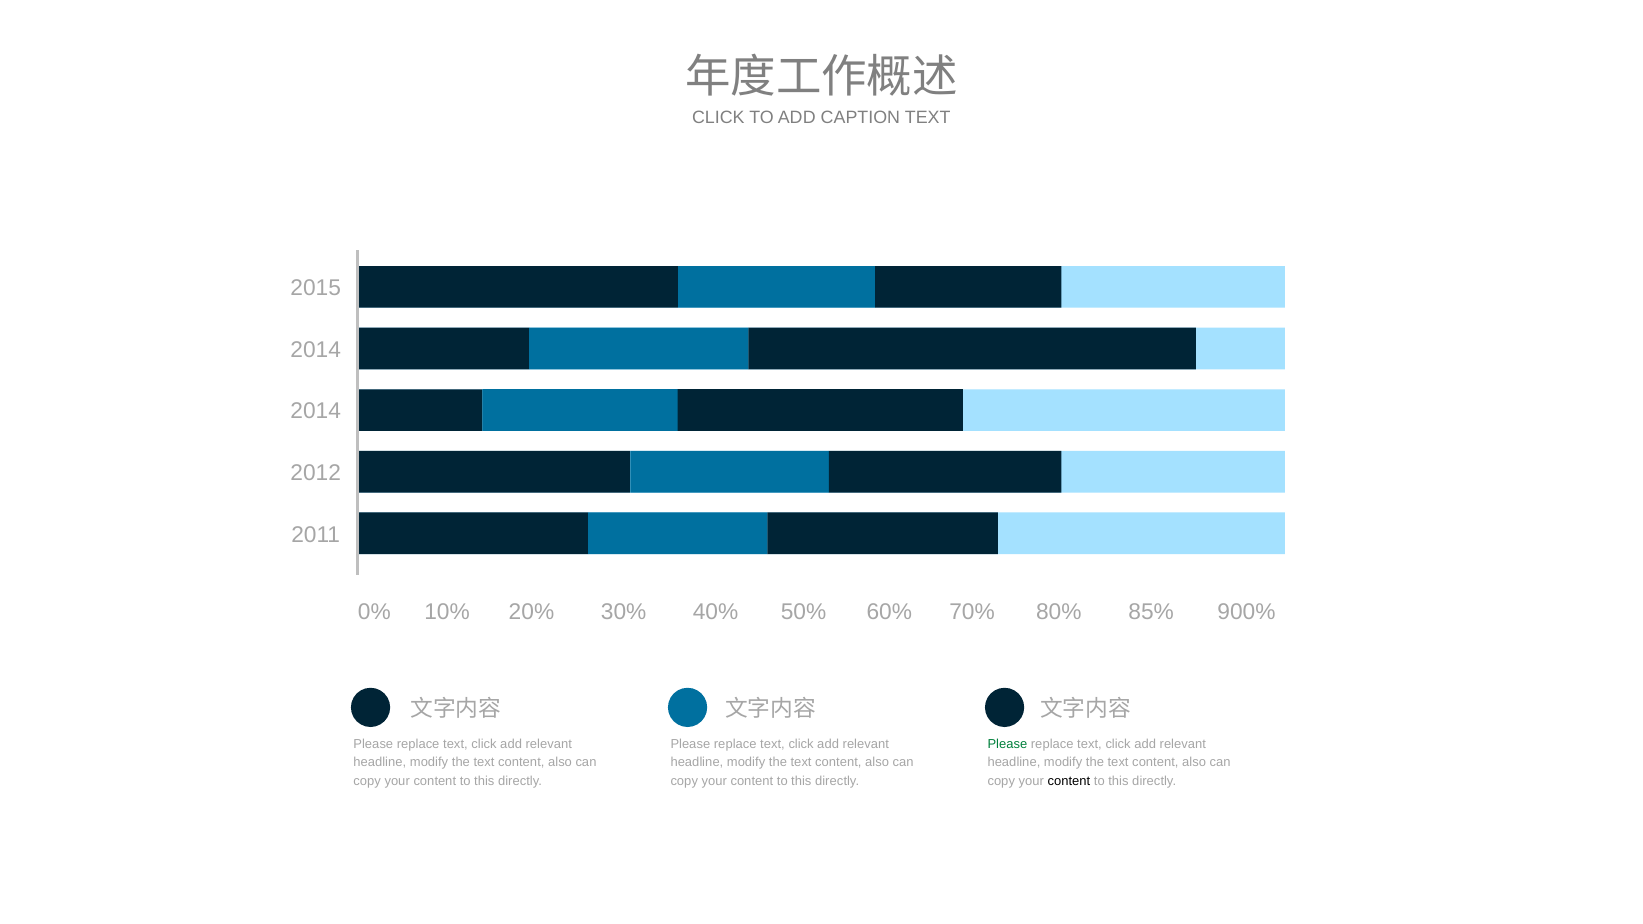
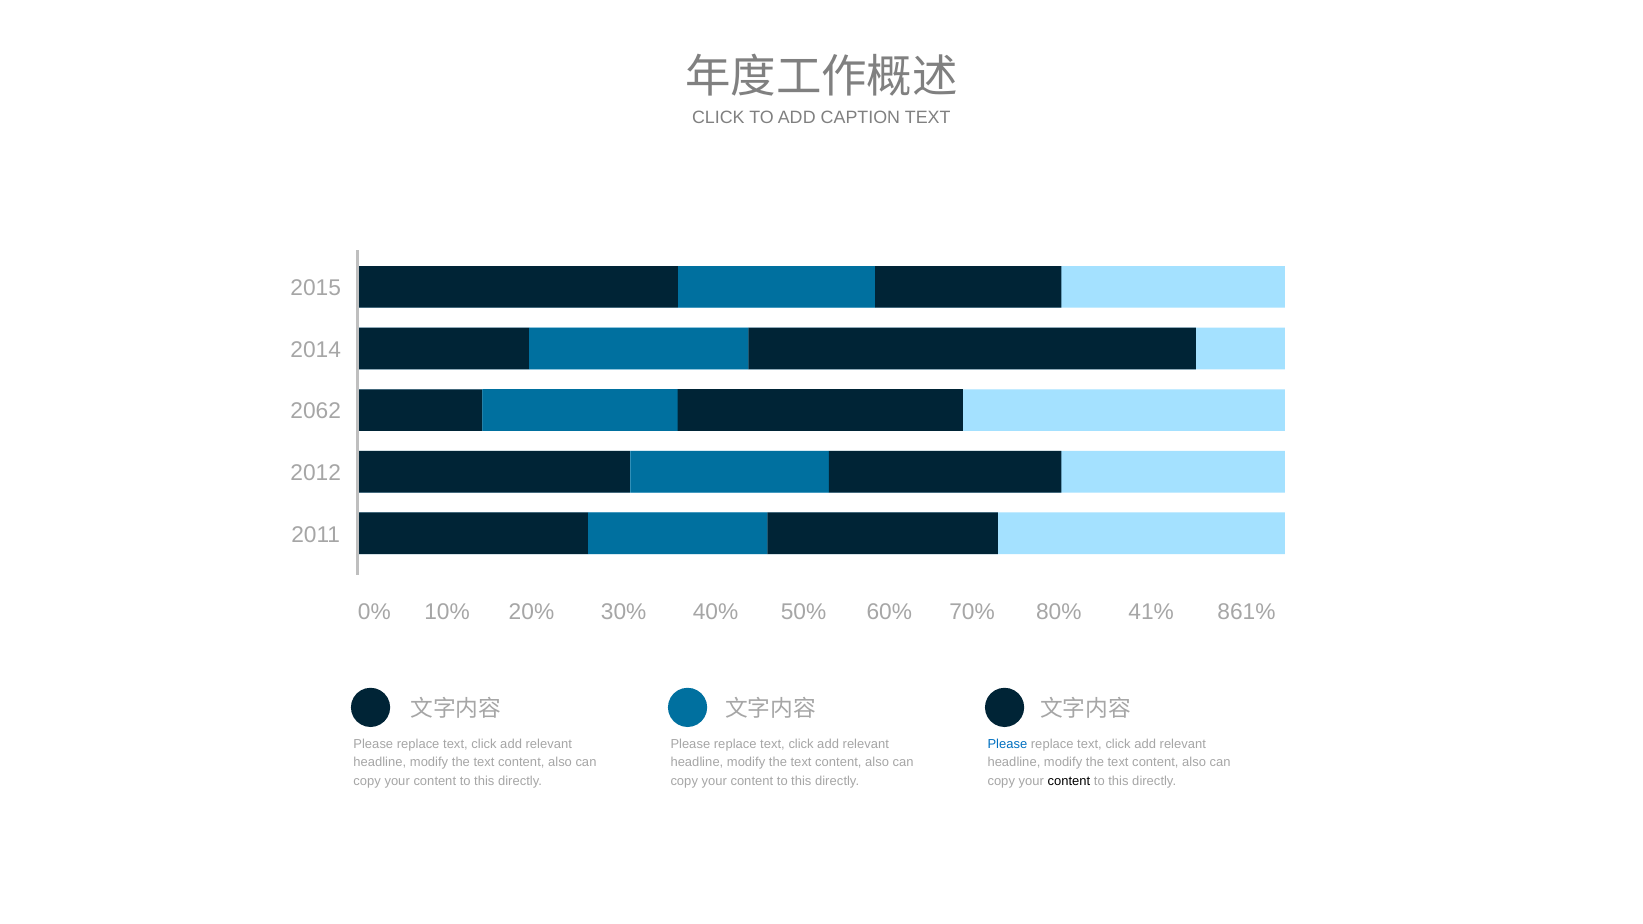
2014 at (316, 412): 2014 -> 2062
85%: 85% -> 41%
900%: 900% -> 861%
Please at (1007, 744) colour: green -> blue
